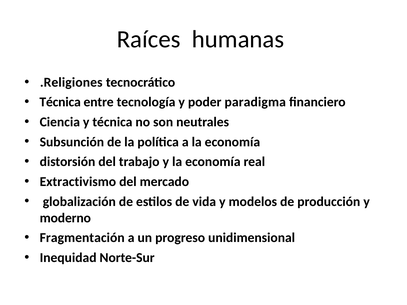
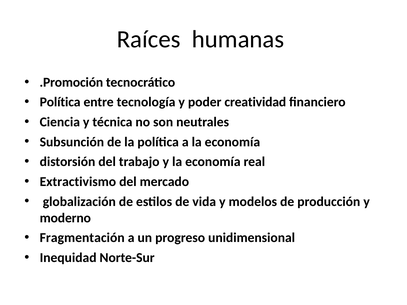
.Religiones: .Religiones -> .Promoción
Técnica at (60, 102): Técnica -> Política
paradigma: paradigma -> creatividad
